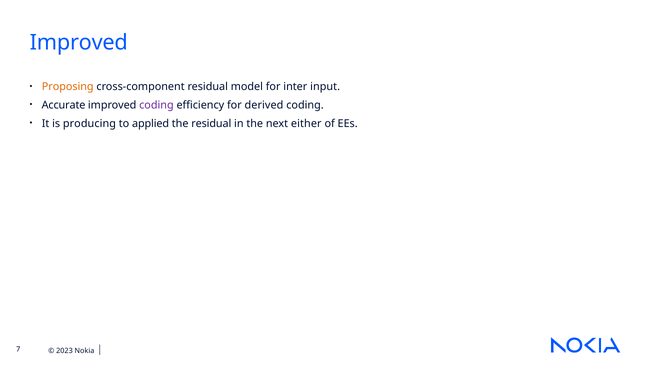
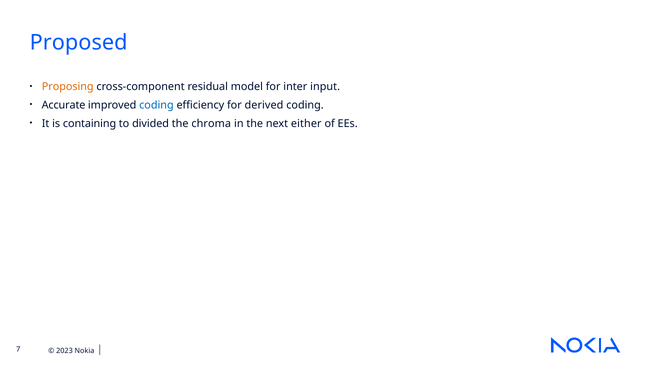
Improved at (79, 43): Improved -> Proposed
coding at (156, 105) colour: purple -> blue
producing: producing -> containing
applied: applied -> divided
the residual: residual -> chroma
